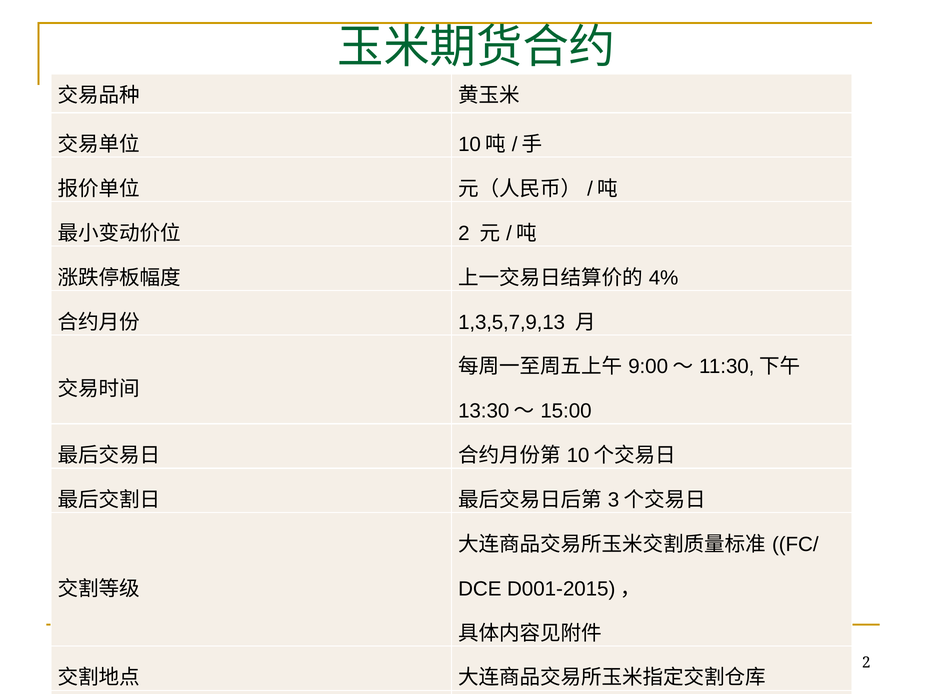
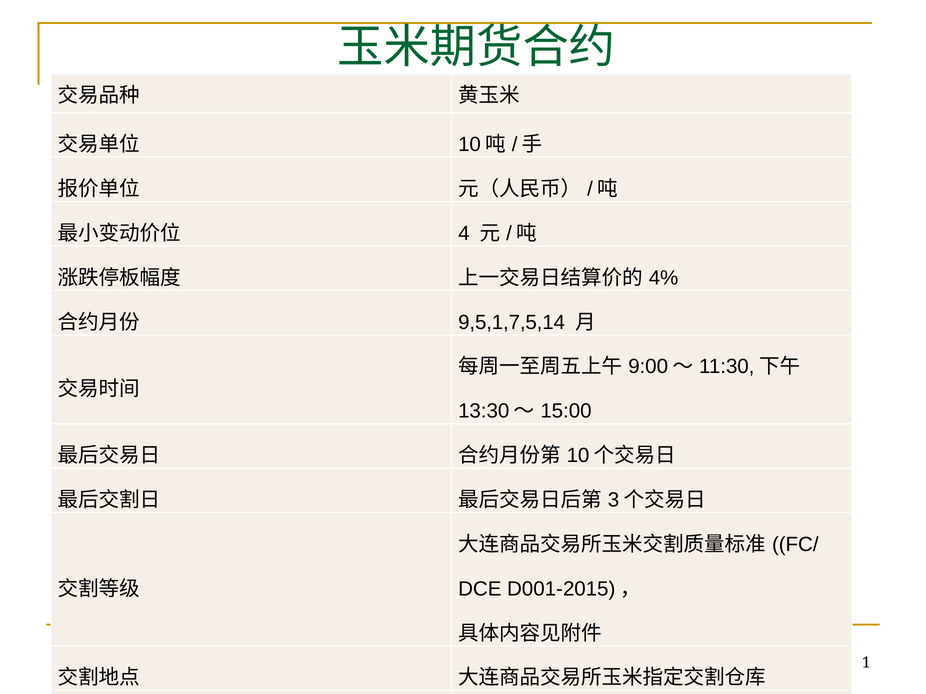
2 at (464, 234): 2 -> 4
1,3,5,7,9,13: 1,3,5,7,9,13 -> 9,5,1,7,5,14
2 at (866, 663): 2 -> 1
